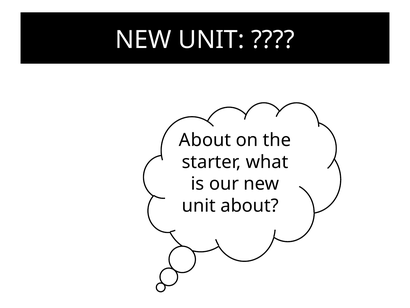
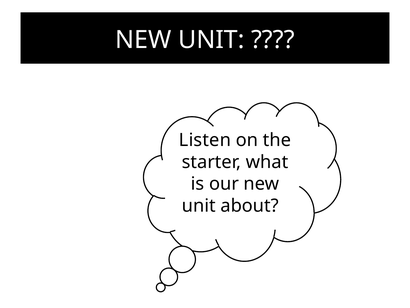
About at (205, 140): About -> Listen
